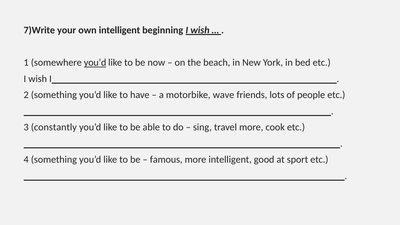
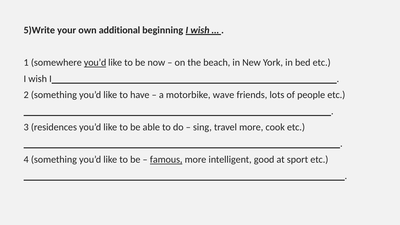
7)Write: 7)Write -> 5)Write
own intelligent: intelligent -> additional
constantly: constantly -> residences
famous underline: none -> present
